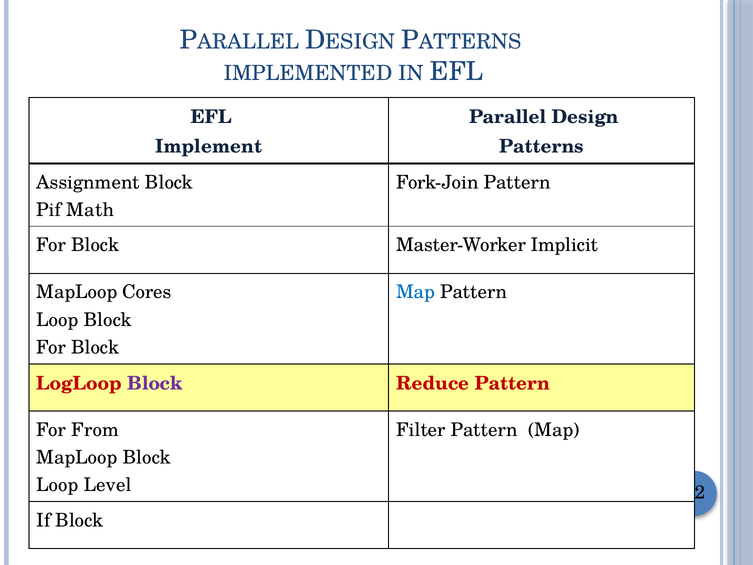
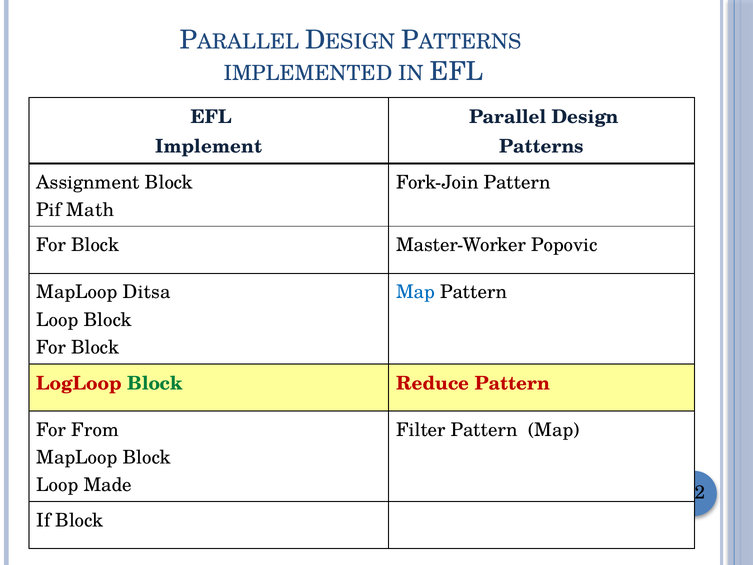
Implicit: Implicit -> Popovic
Cores: Cores -> Ditsa
Block at (155, 383) colour: purple -> green
Level: Level -> Made
